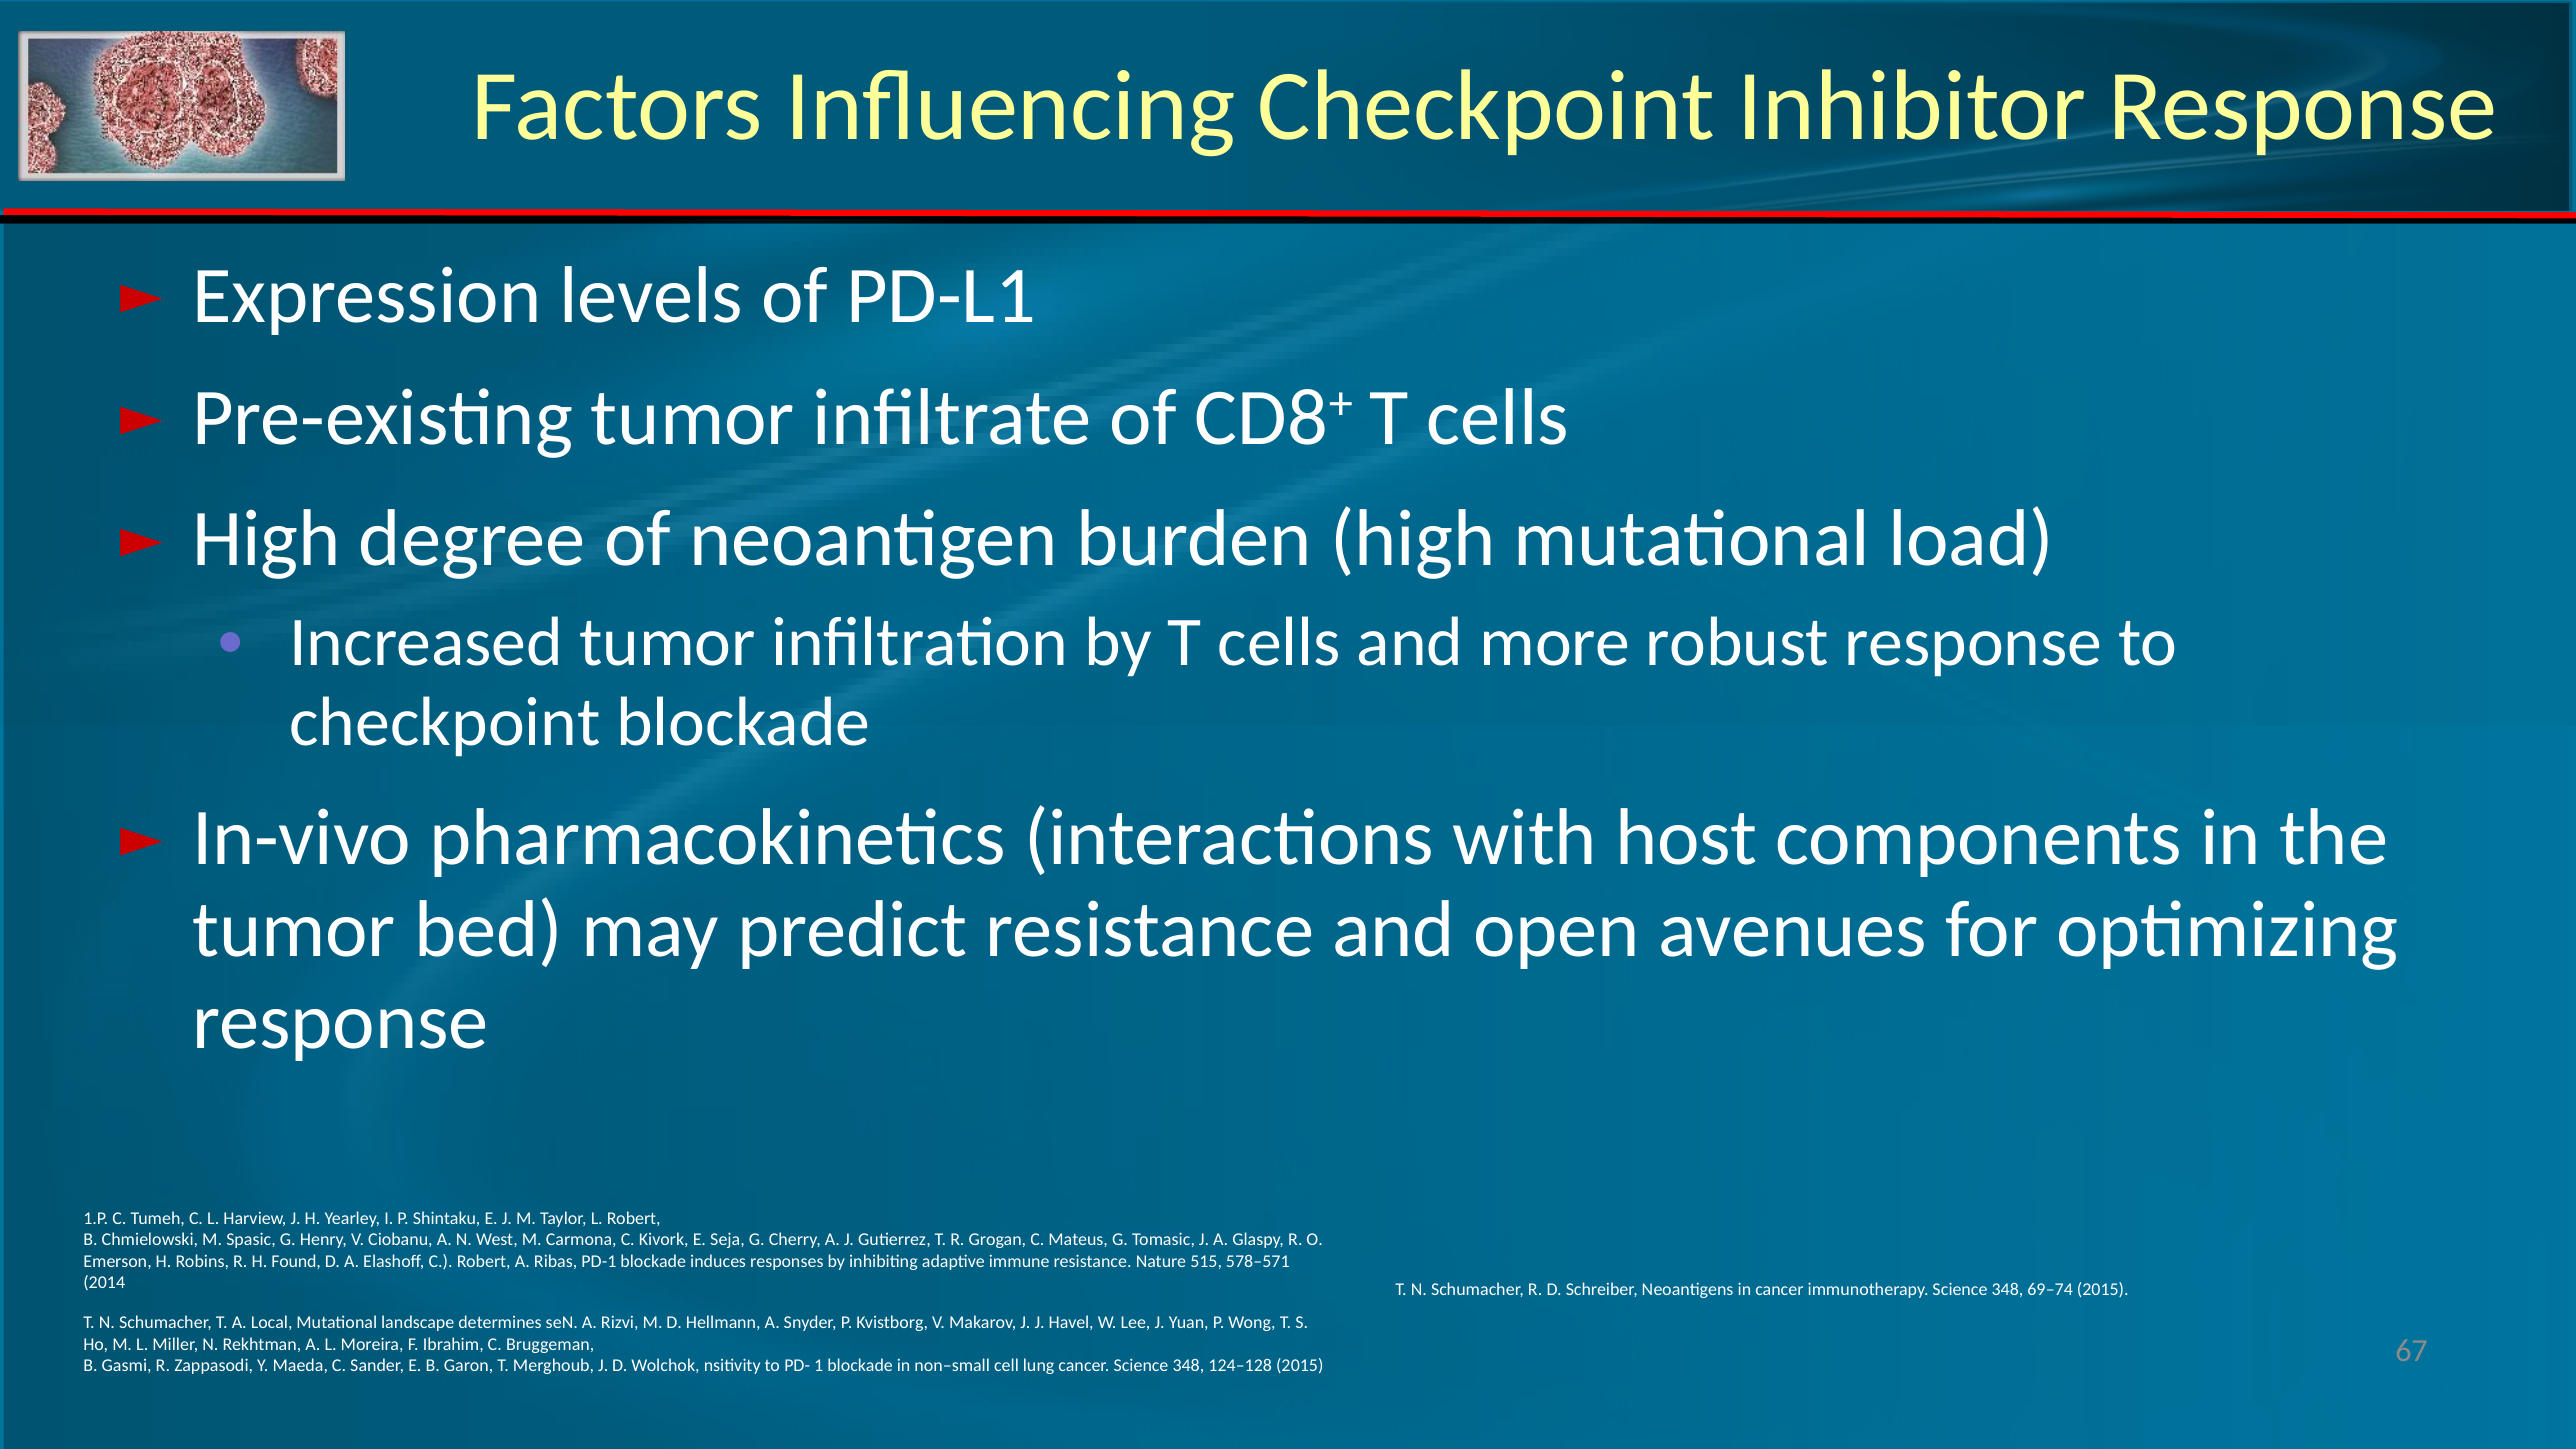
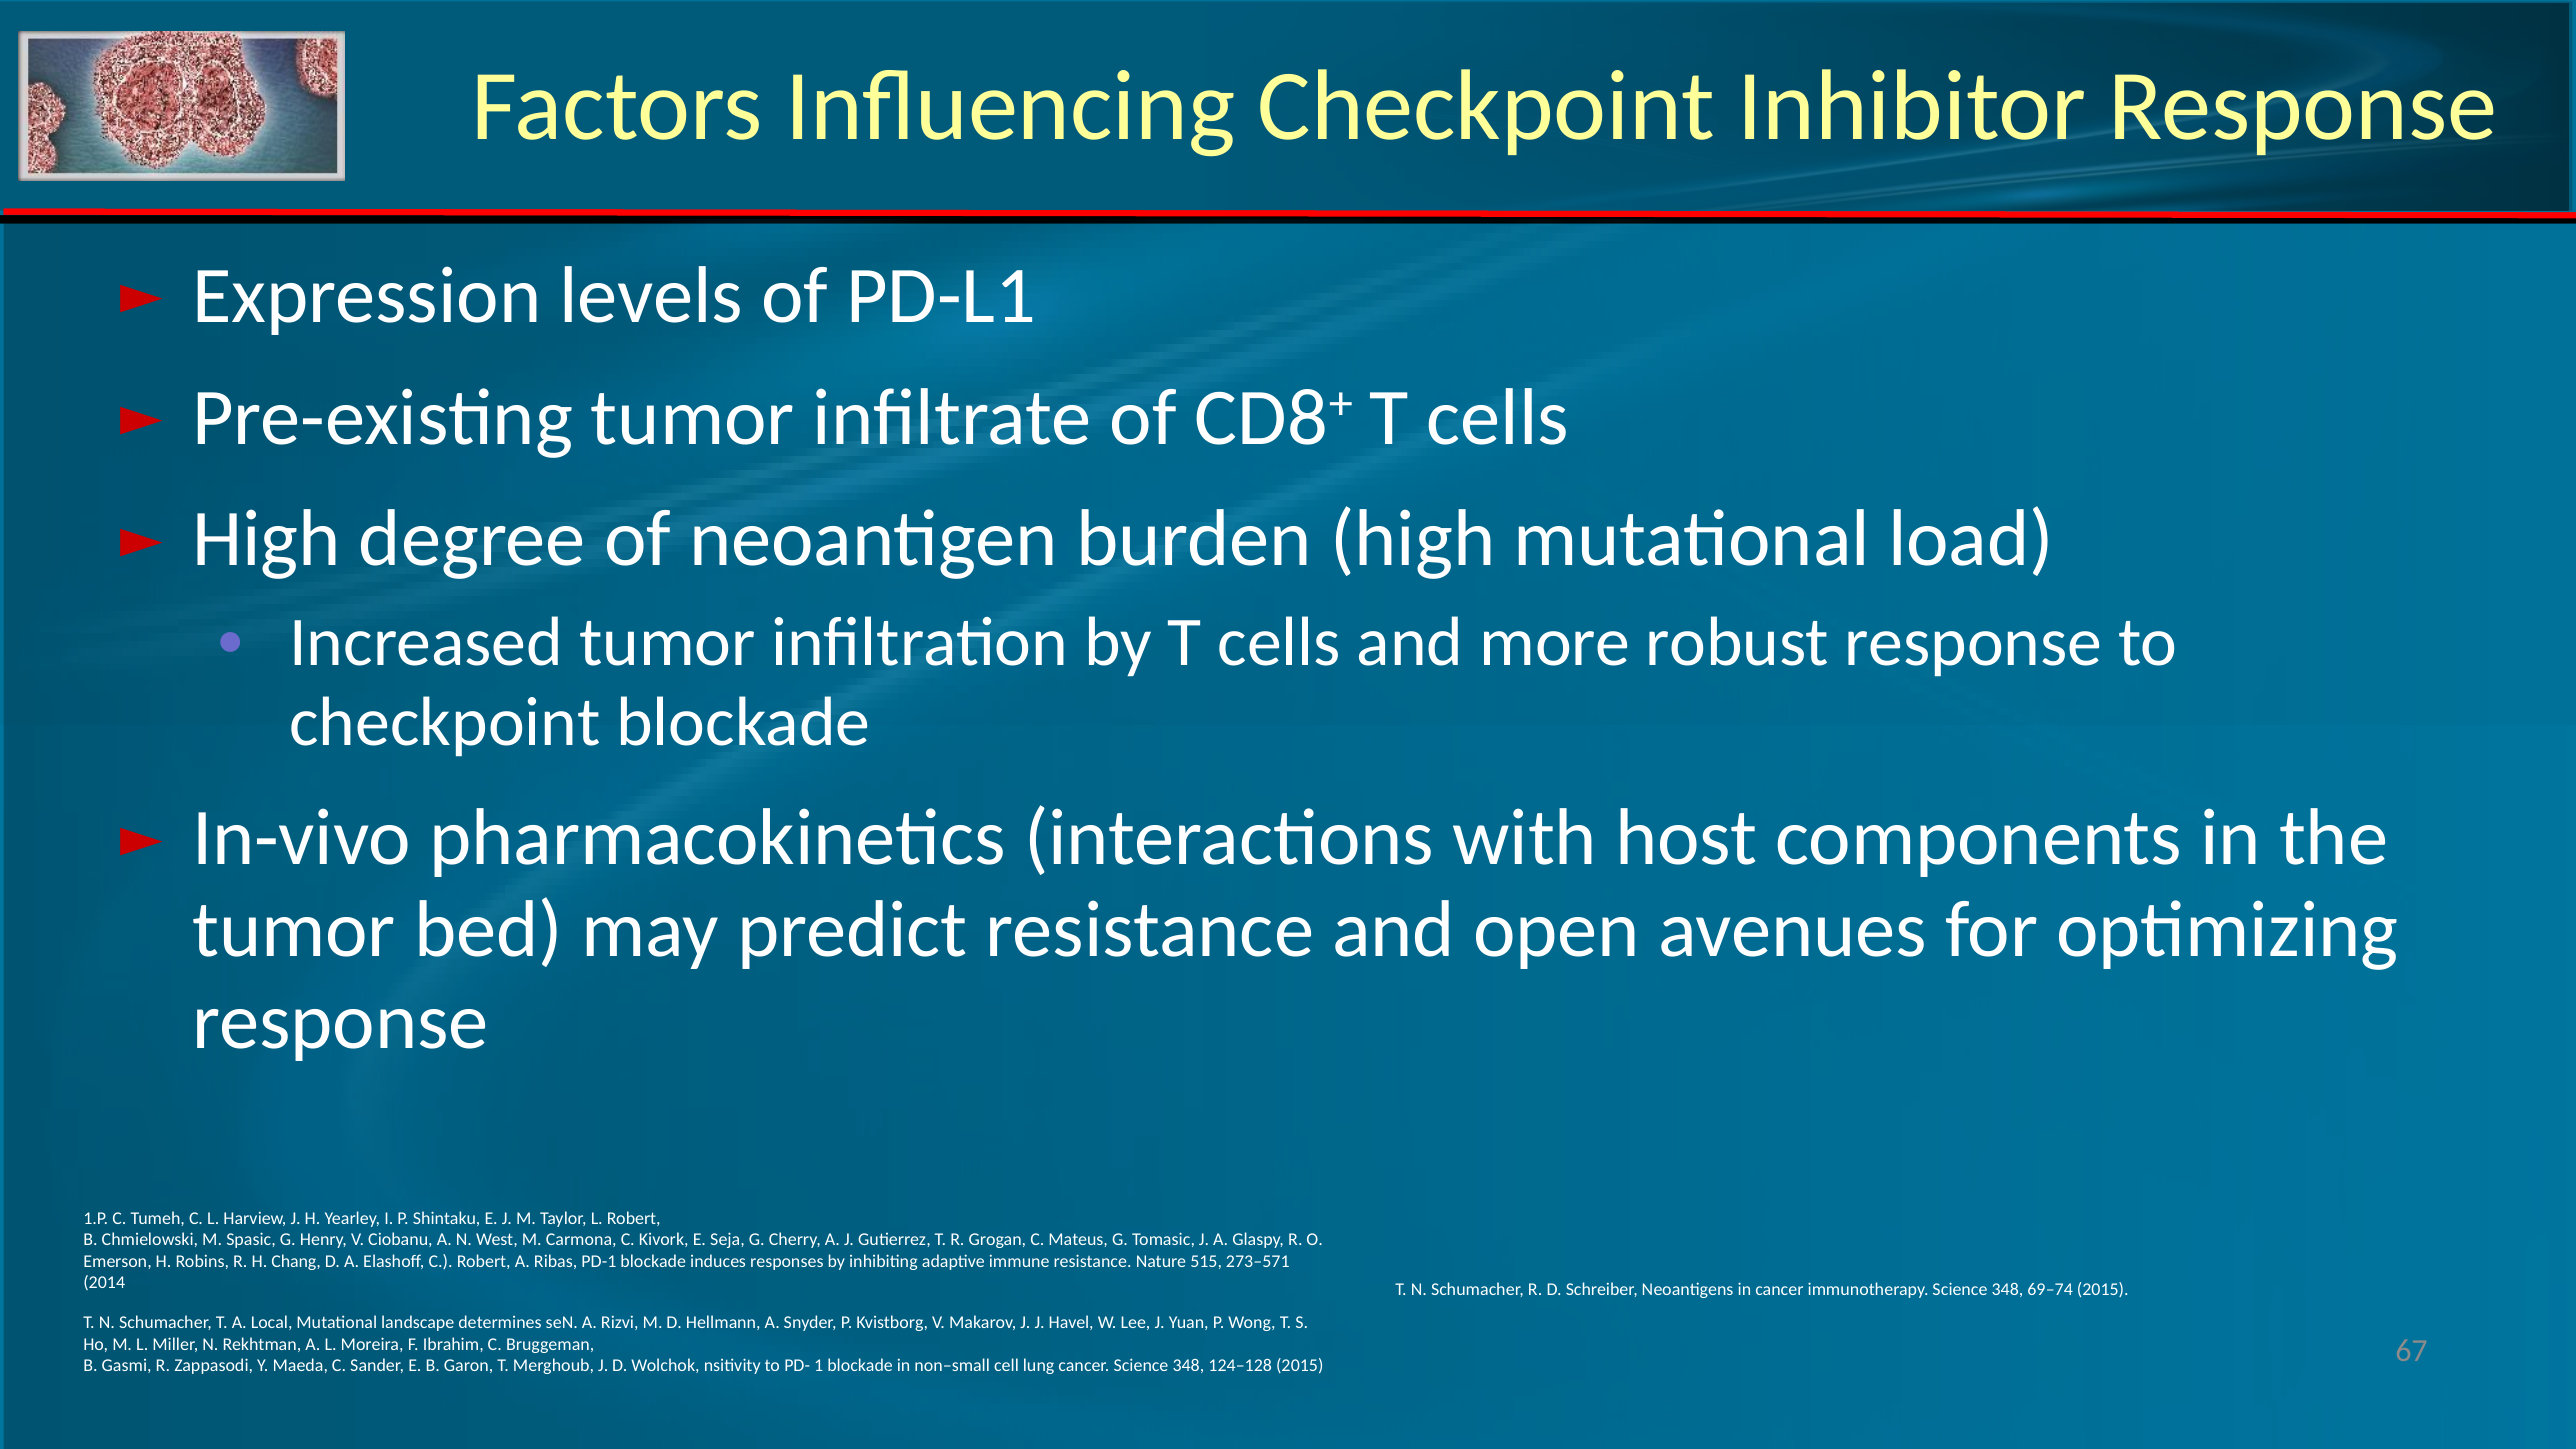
Found: Found -> Chang
578–571: 578–571 -> 273–571
